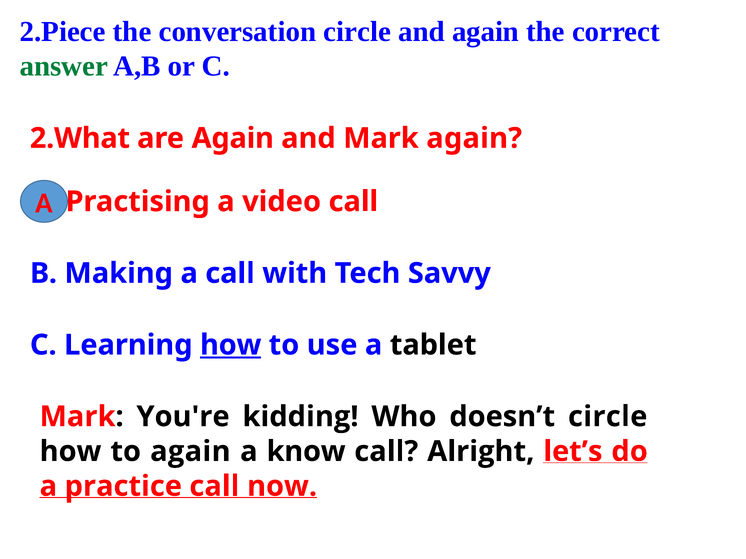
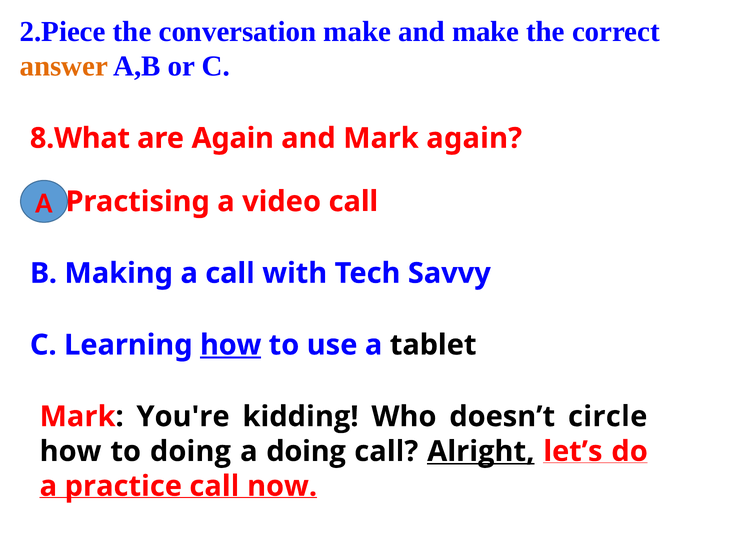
conversation circle: circle -> make
and again: again -> make
answer colour: green -> orange
2.What: 2.What -> 8.What
to again: again -> doing
a know: know -> doing
Alright underline: none -> present
